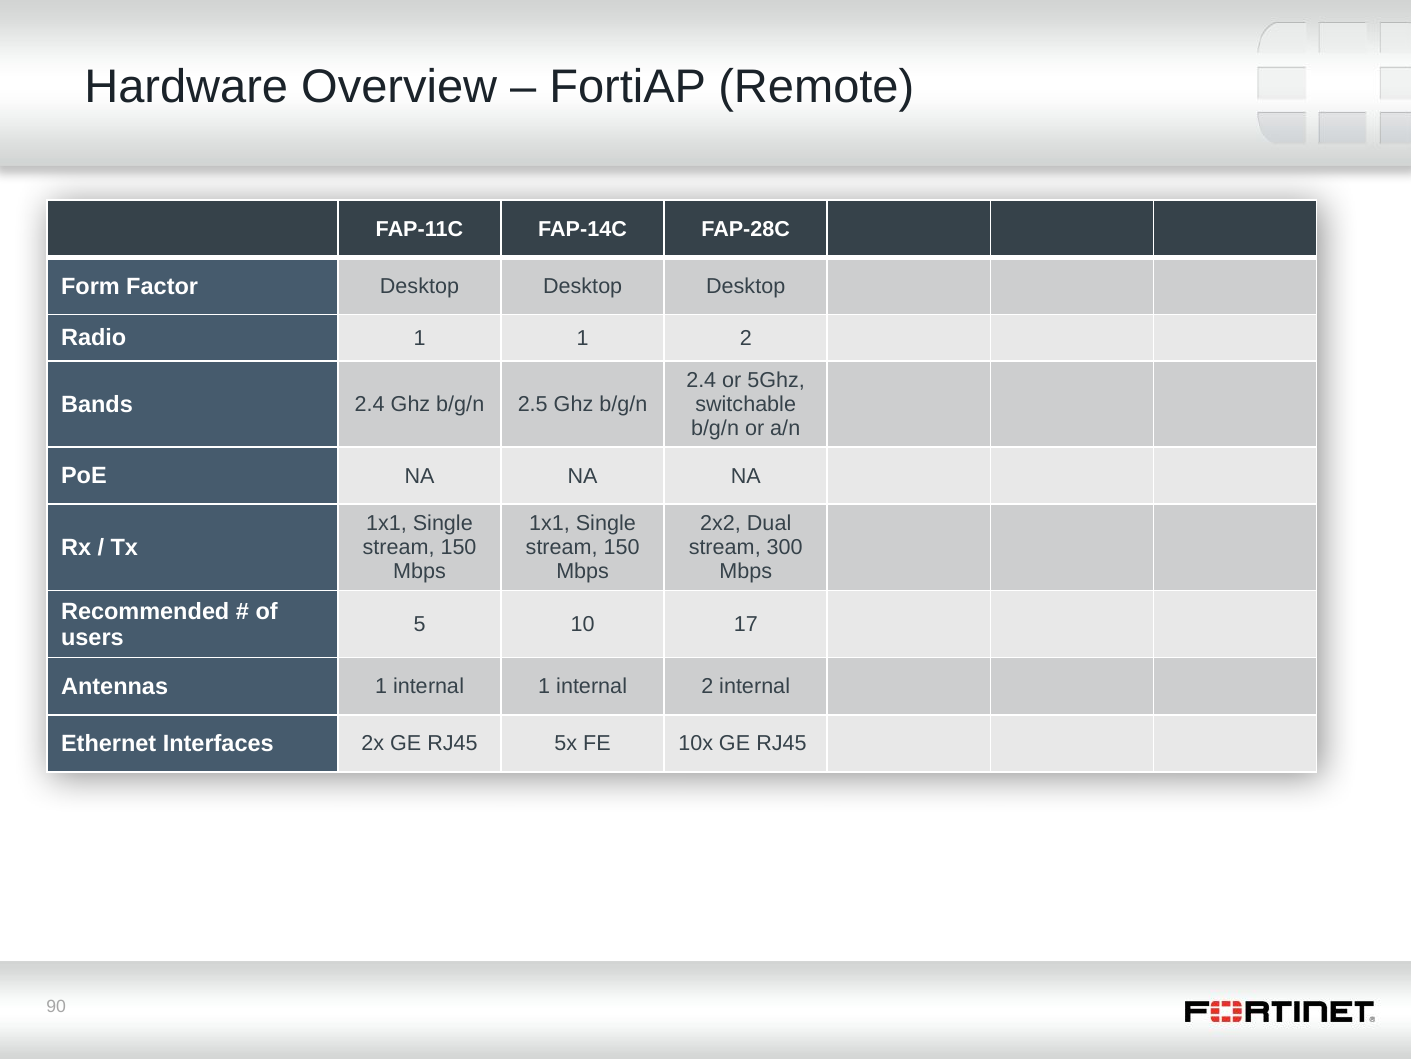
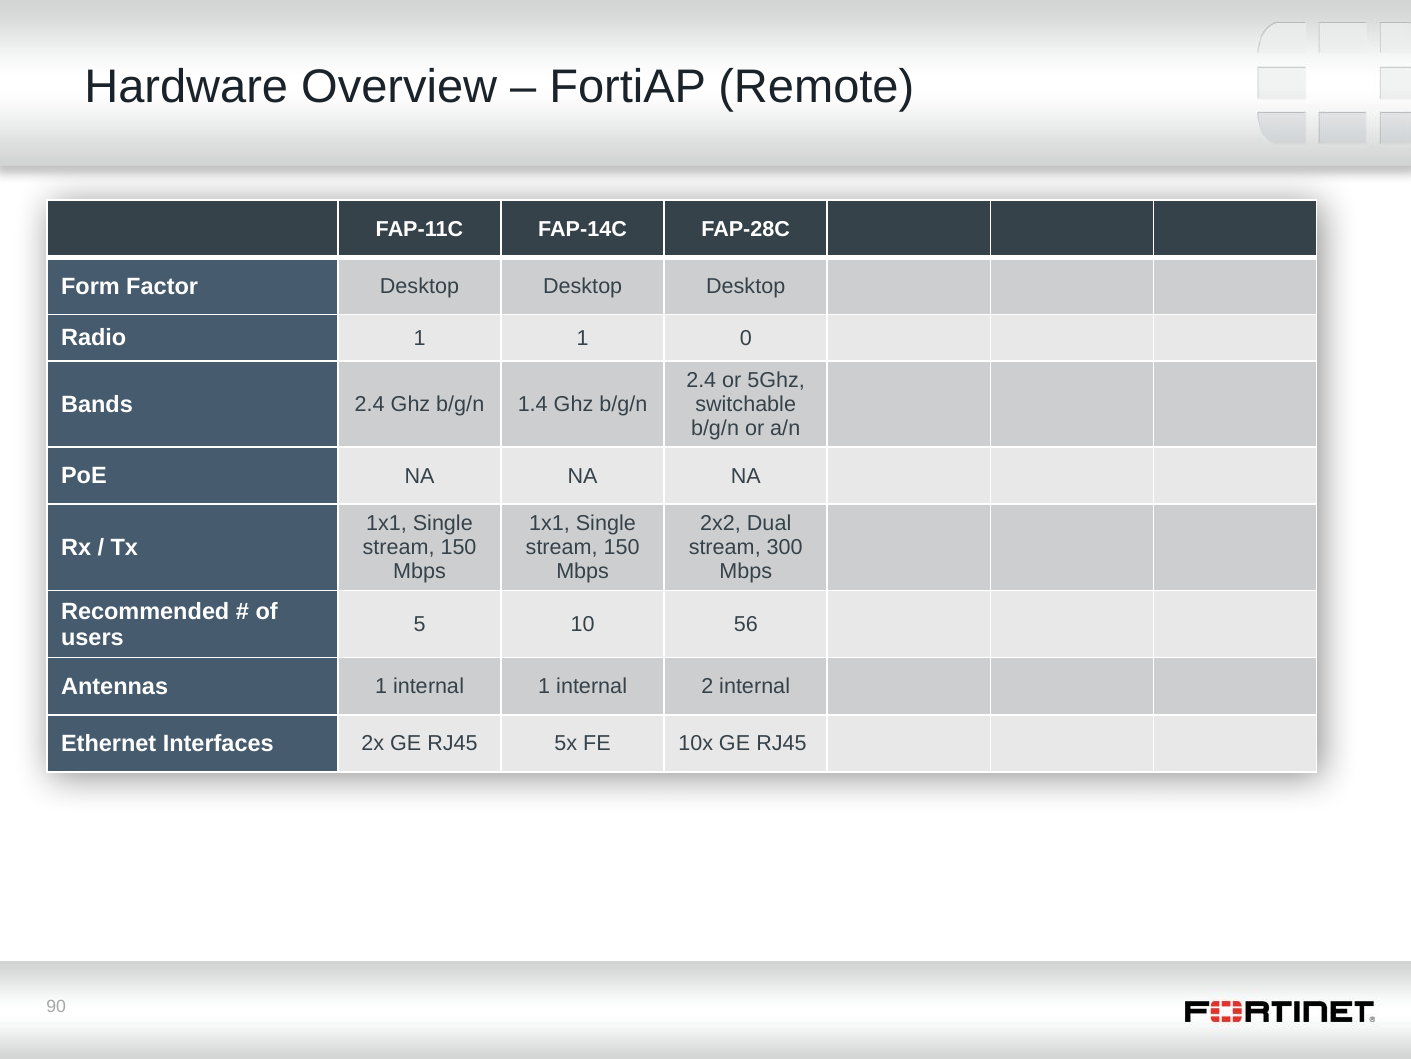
1 2: 2 -> 0
2.5: 2.5 -> 1.4
17: 17 -> 56
